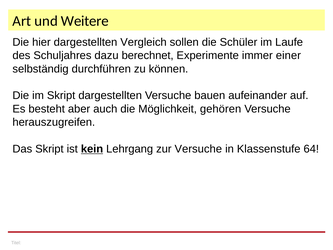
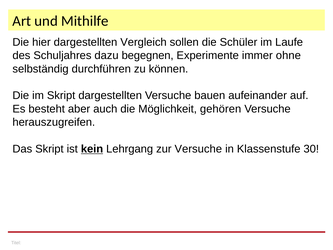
Weitere: Weitere -> Mithilfe
berechnet: berechnet -> begegnen
einer: einer -> ohne
64: 64 -> 30
